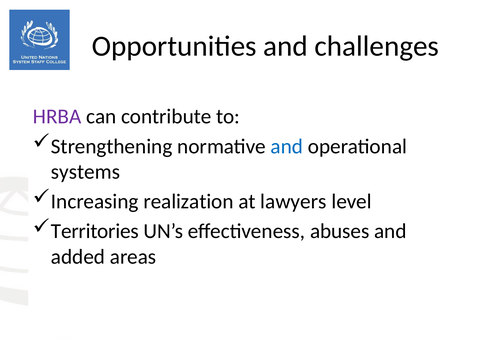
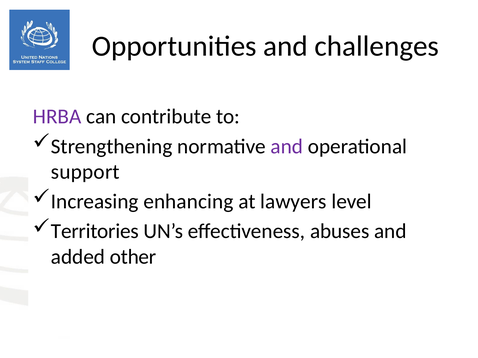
and at (287, 147) colour: blue -> purple
systems: systems -> support
realization: realization -> enhancing
areas: areas -> other
